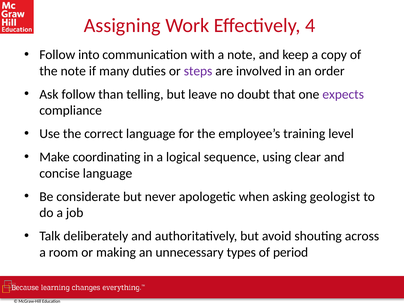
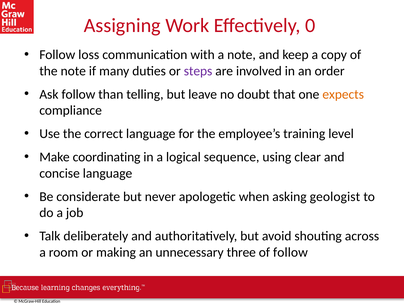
4: 4 -> 0
into: into -> loss
expects colour: purple -> orange
types: types -> three
of period: period -> follow
